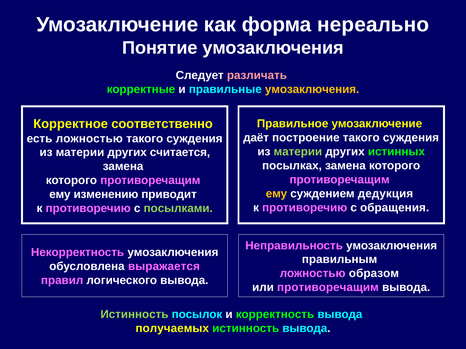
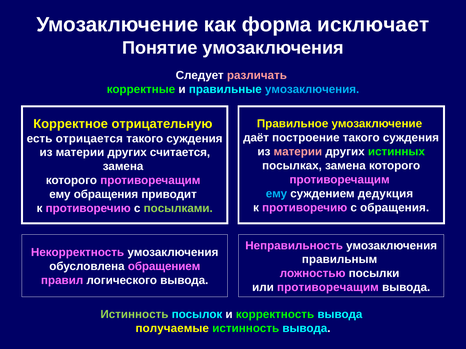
нереально: нереально -> исключает
умозаключения at (312, 89) colour: yellow -> light blue
соответственно: соответственно -> отрицательную
есть ложностью: ложностью -> отрицается
материи at (298, 152) colour: light green -> pink
ему at (276, 194) colour: yellow -> light blue
ему изменению: изменению -> обращения
выражается: выражается -> обращением
образом: образом -> посылки
получаемых: получаемых -> получаемые
